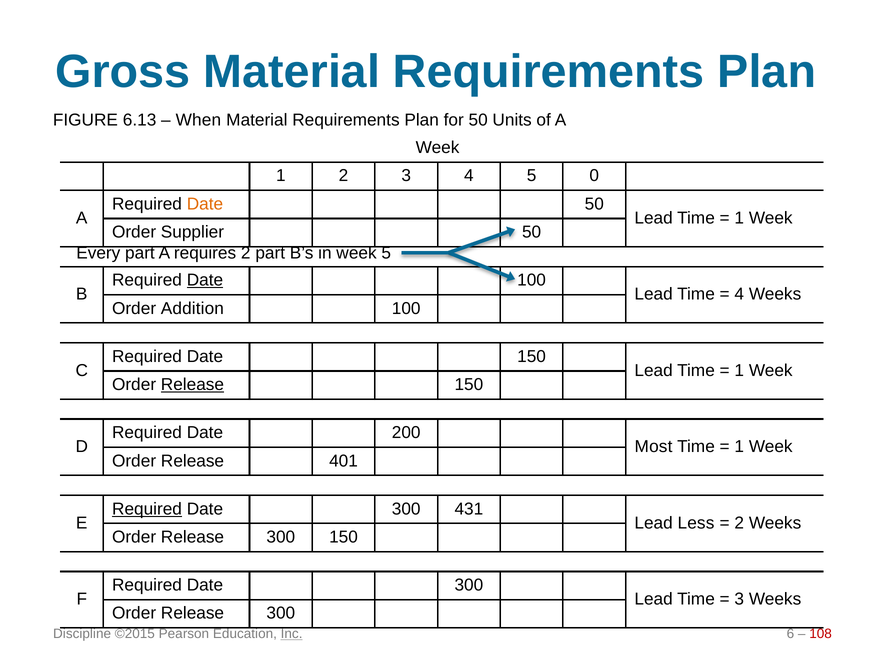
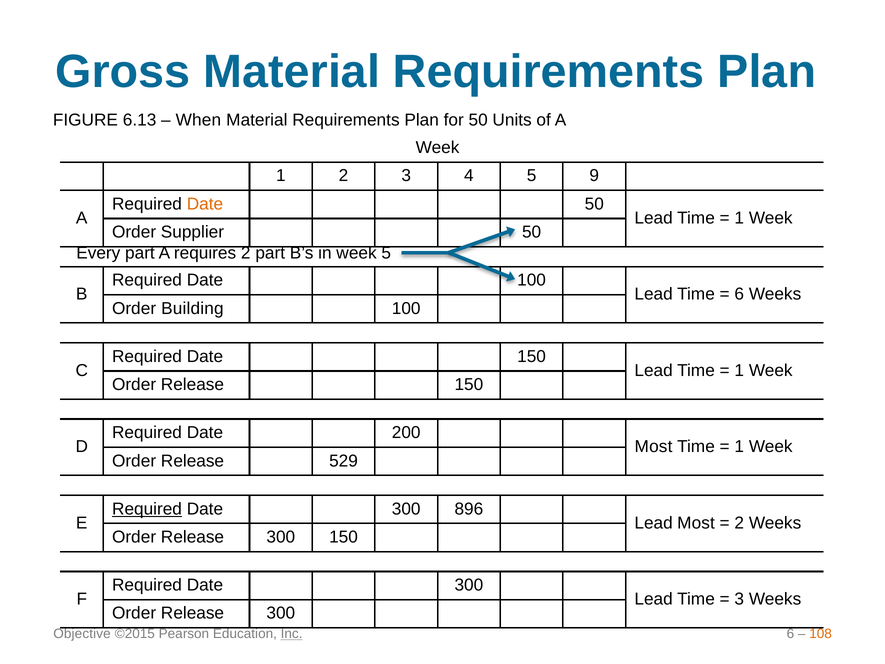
0: 0 -> 9
Date at (205, 280) underline: present -> none
4 at (739, 294): 4 -> 6
Addition: Addition -> Building
Release at (192, 384) underline: present -> none
401: 401 -> 529
431: 431 -> 896
Lead Less: Less -> Most
Discipline: Discipline -> Objective
108 colour: red -> orange
